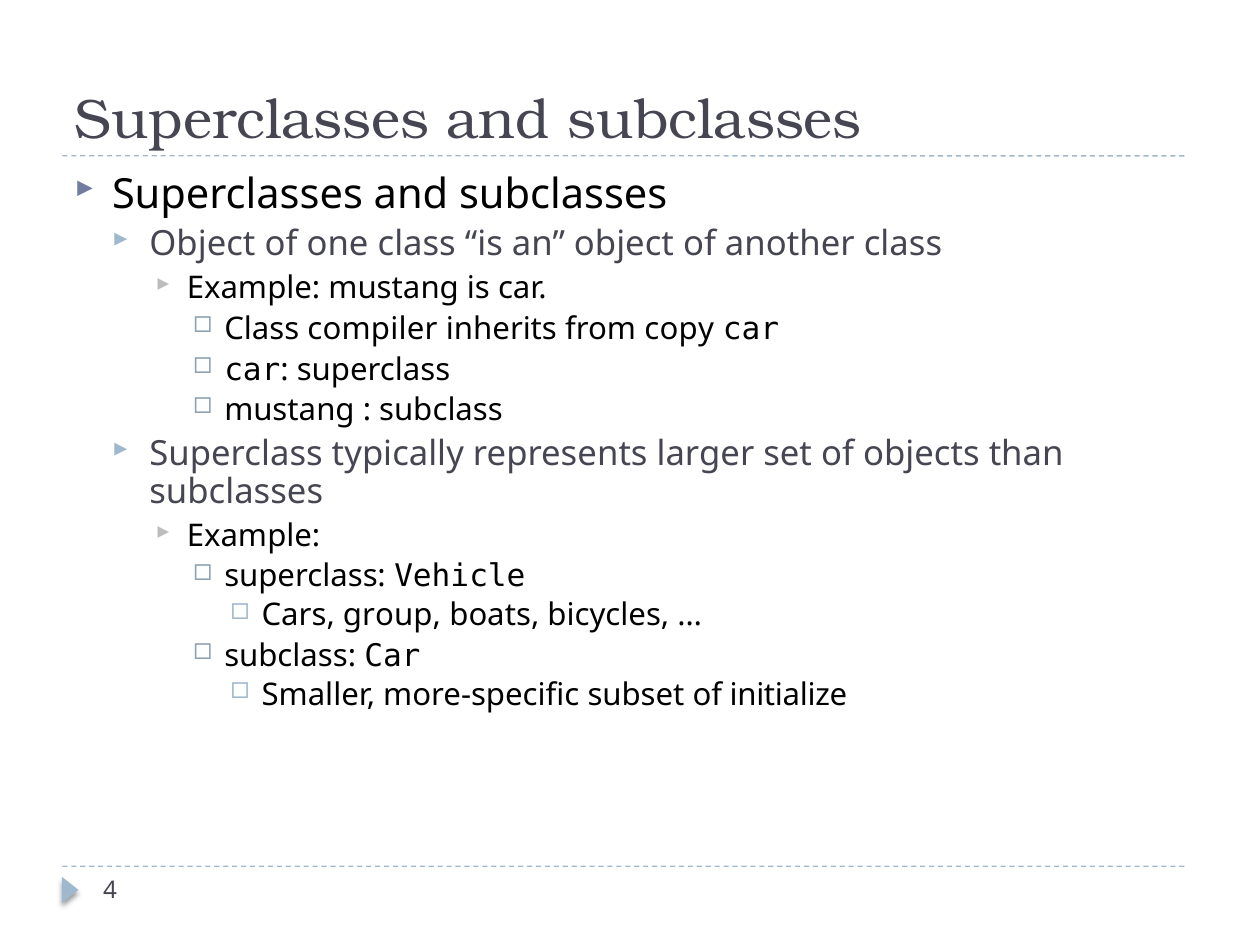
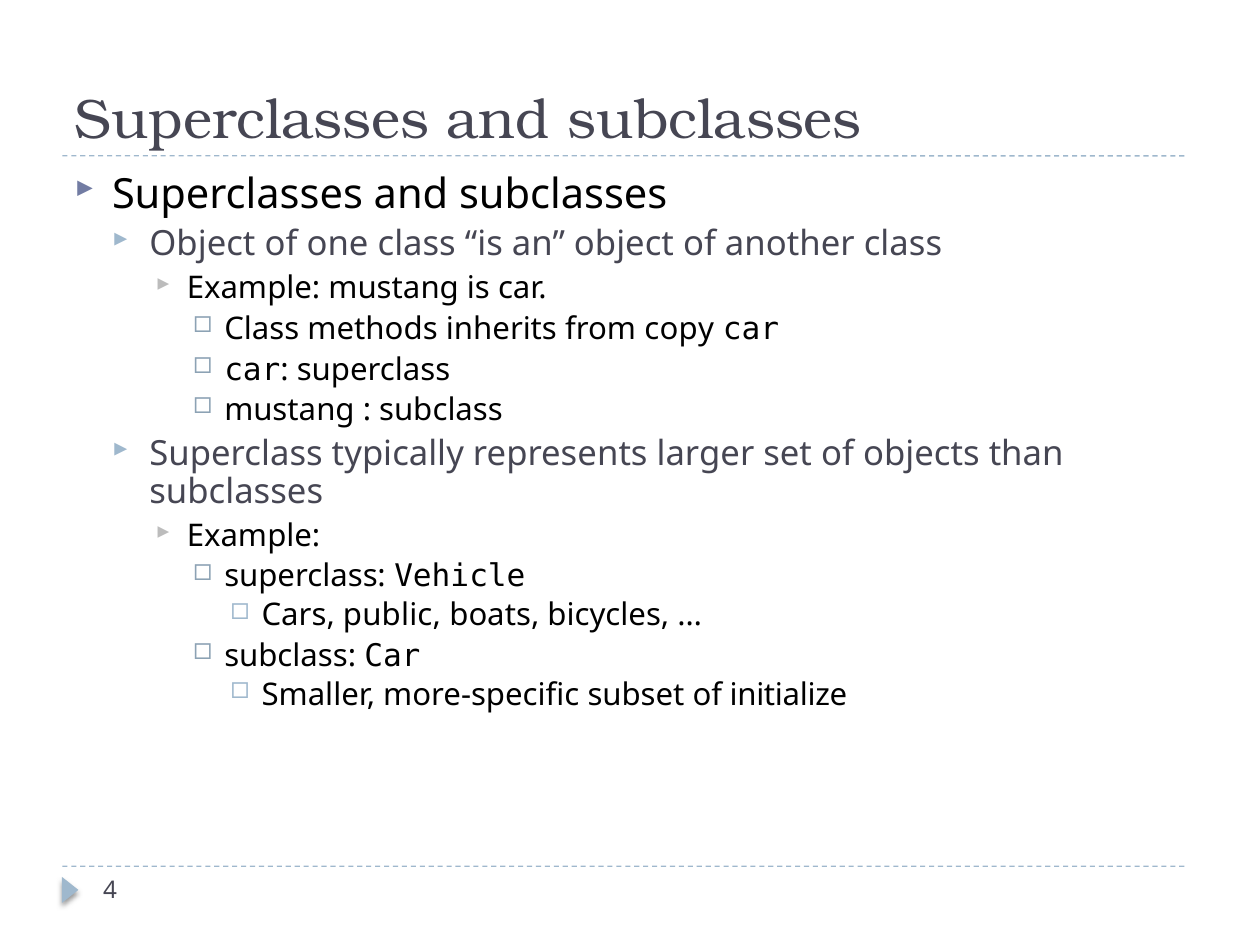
compiler: compiler -> methods
group: group -> public
